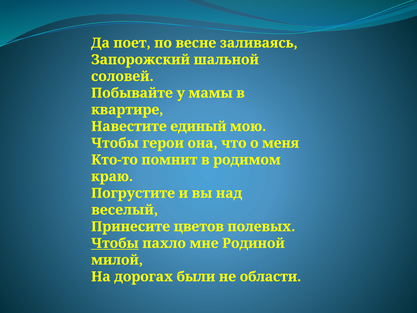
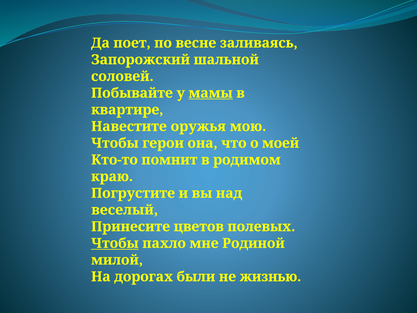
мамы underline: none -> present
единый: единый -> оружья
меня: меня -> моей
области: области -> жизнью
